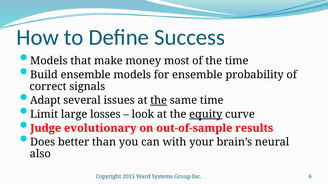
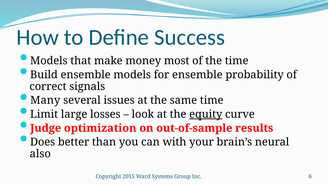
Adapt: Adapt -> Many
the at (159, 101) underline: present -> none
evolutionary: evolutionary -> optimization
